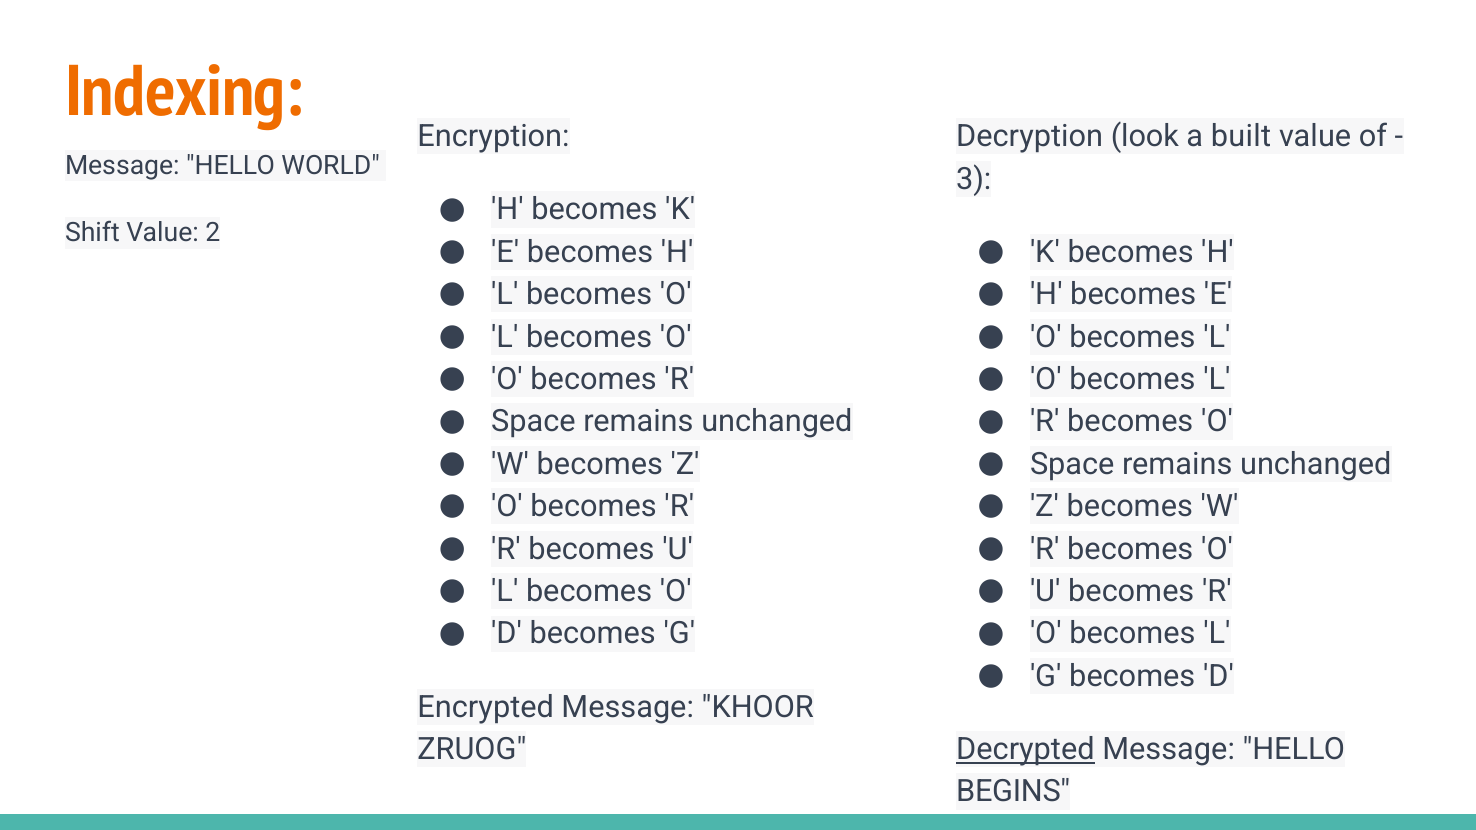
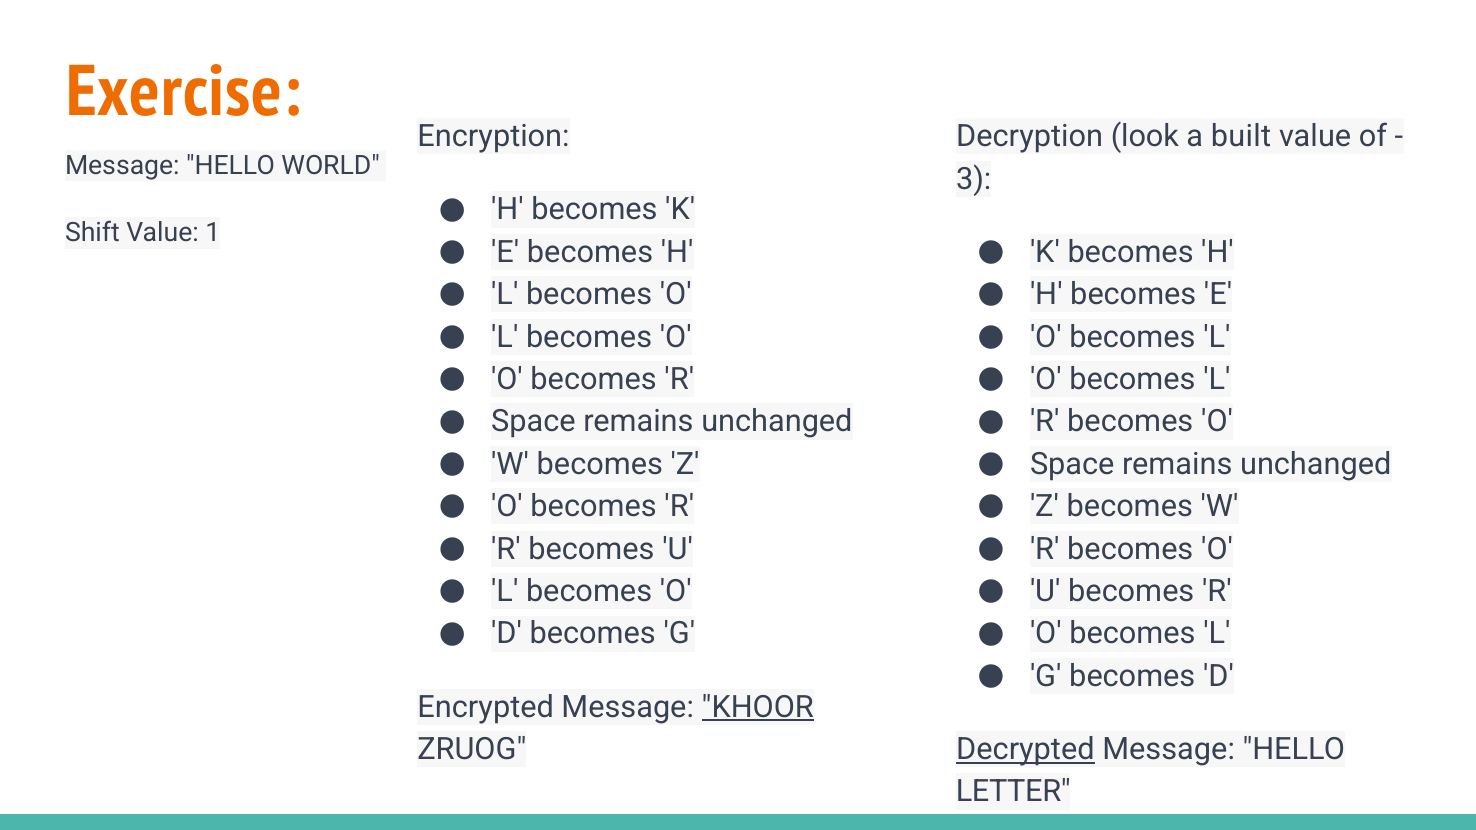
Indexing: Indexing -> Exercise
2: 2 -> 1
KHOOR underline: none -> present
BEGINS: BEGINS -> LETTER
